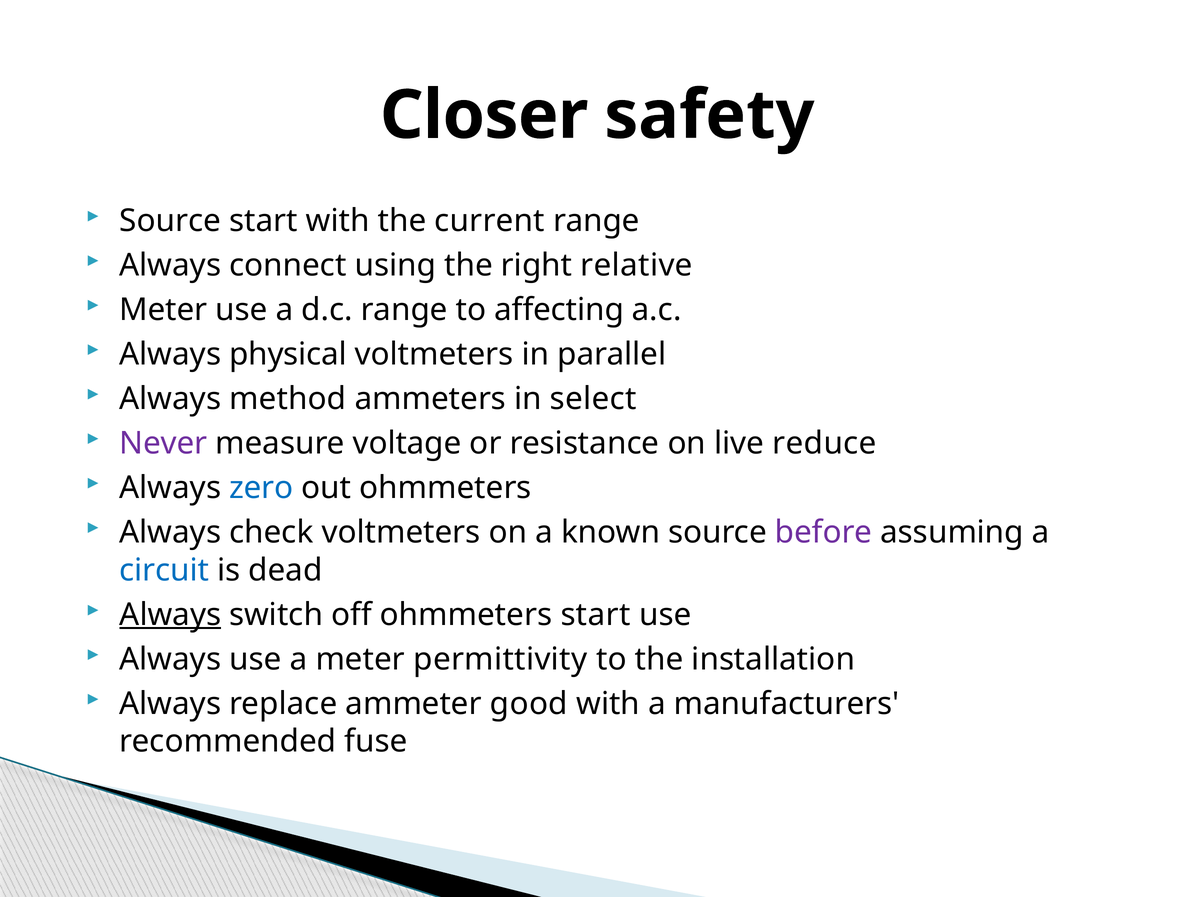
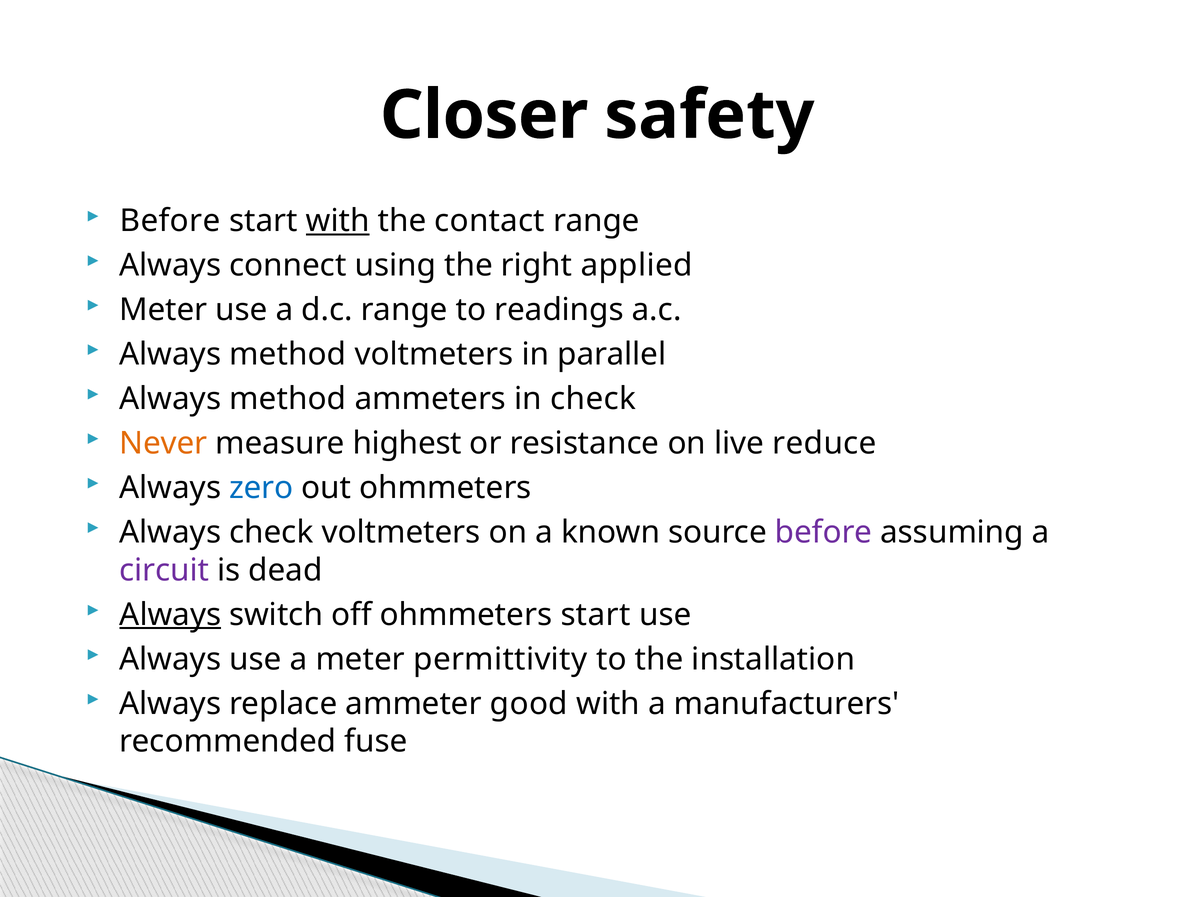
Source at (170, 221): Source -> Before
with at (338, 221) underline: none -> present
current: current -> contact
relative: relative -> applied
affecting: affecting -> readings
physical at (288, 354): physical -> method
in select: select -> check
Never colour: purple -> orange
voltage: voltage -> highest
circuit colour: blue -> purple
